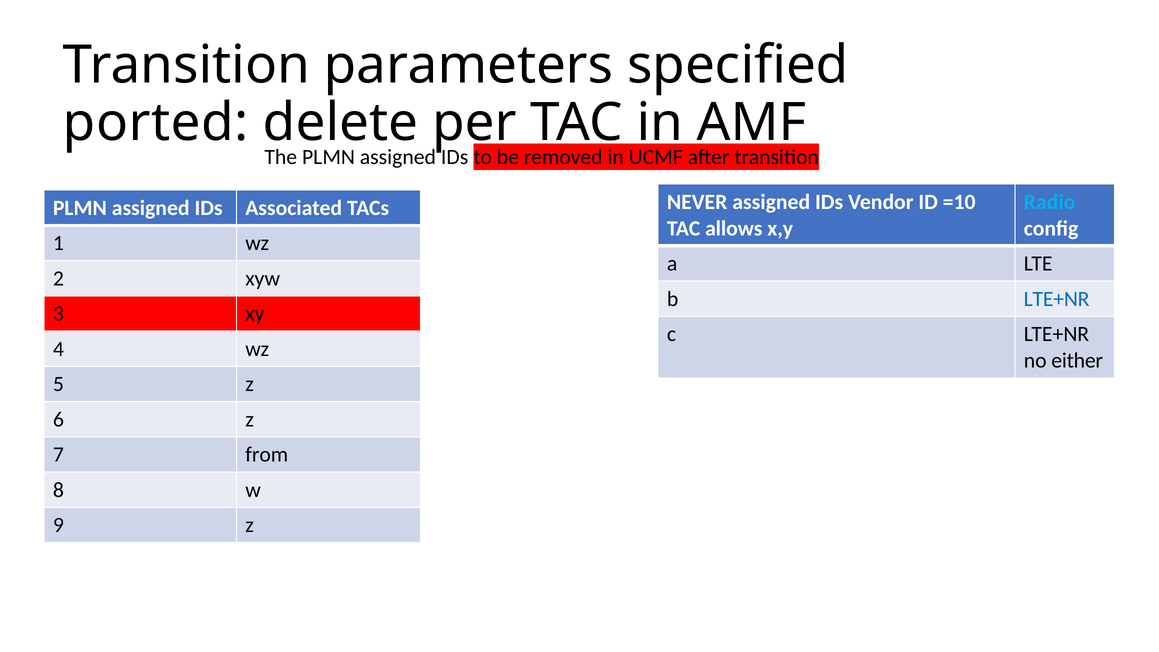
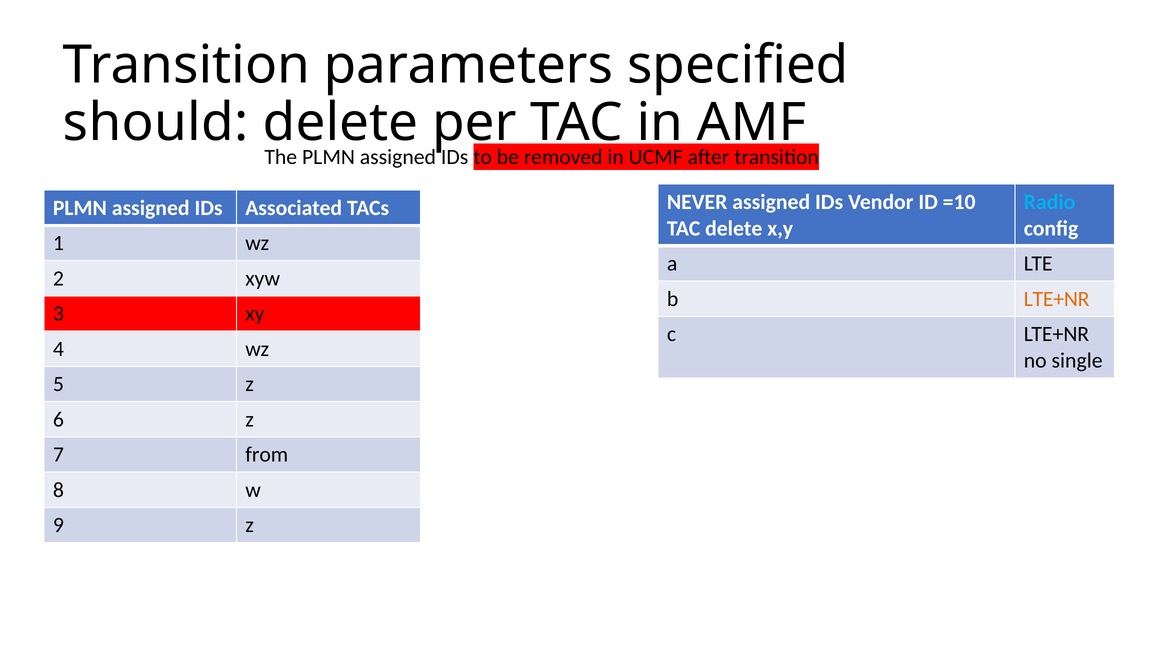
ported: ported -> should
TAC allows: allows -> delete
LTE+NR at (1057, 299) colour: blue -> orange
either: either -> single
